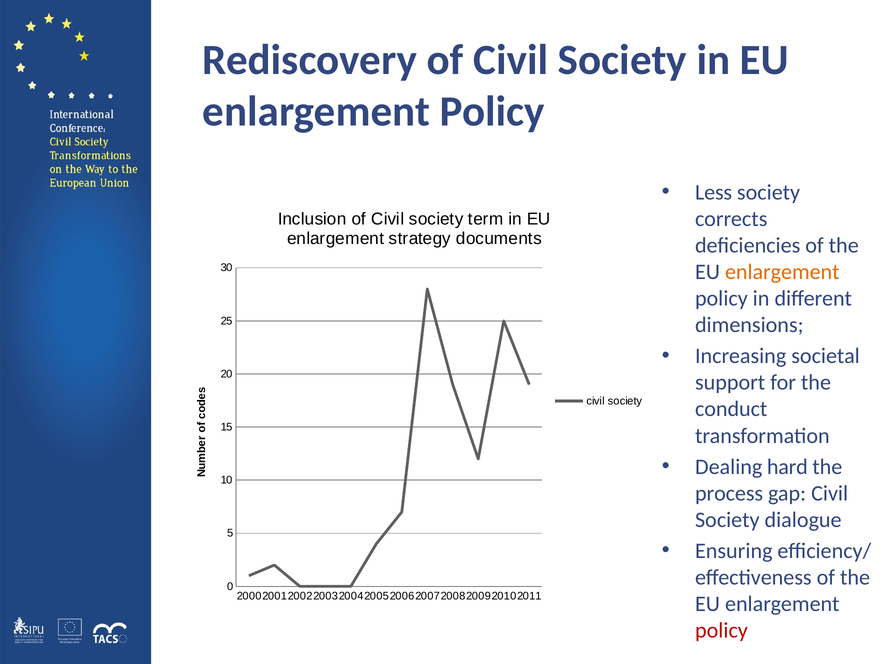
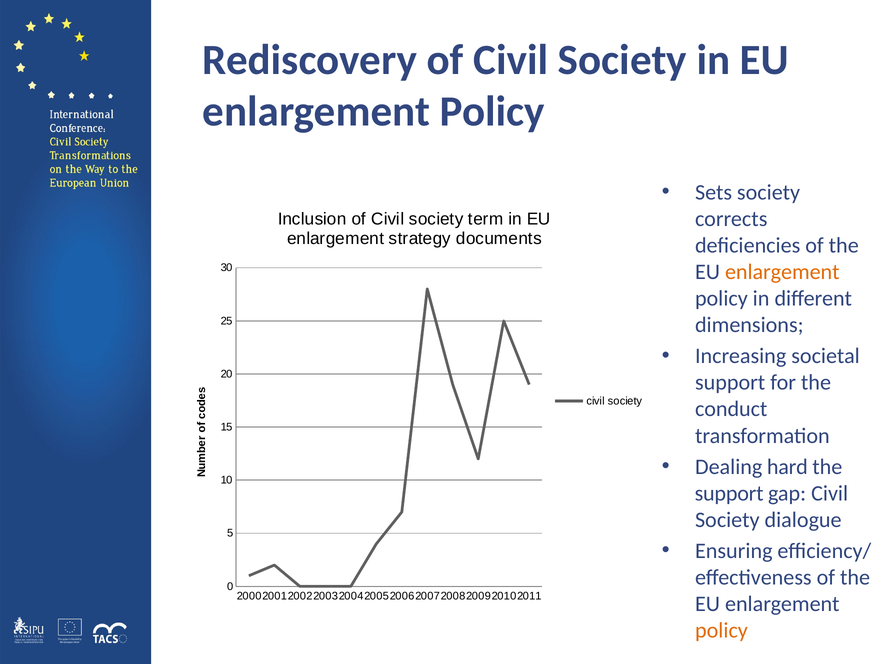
Less: Less -> Sets
process at (729, 494): process -> support
policy at (721, 631) colour: red -> orange
